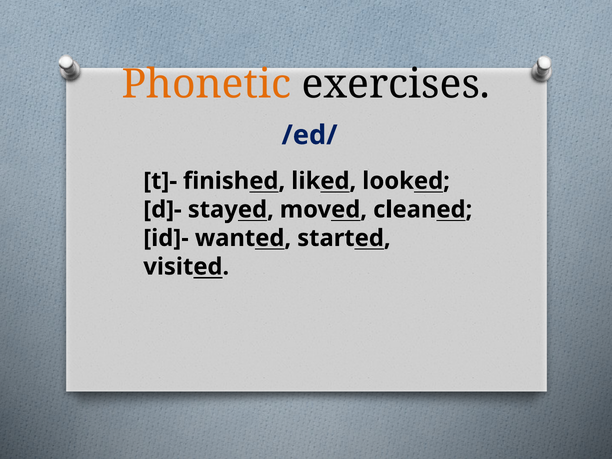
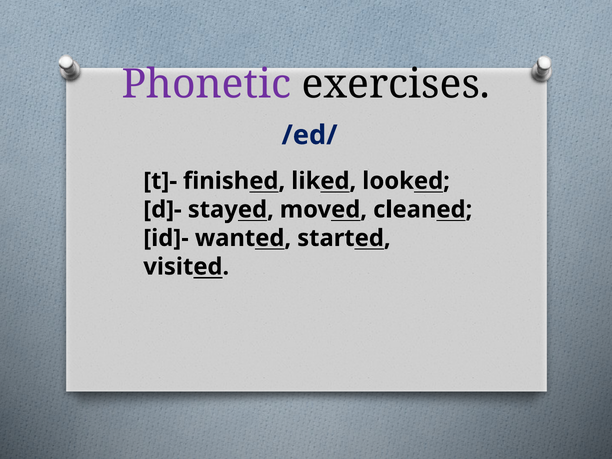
Phonetic colour: orange -> purple
